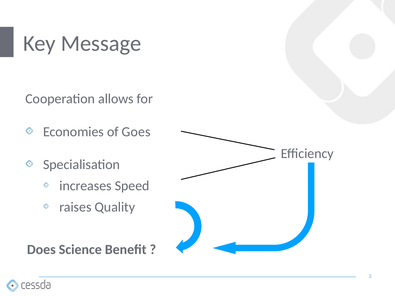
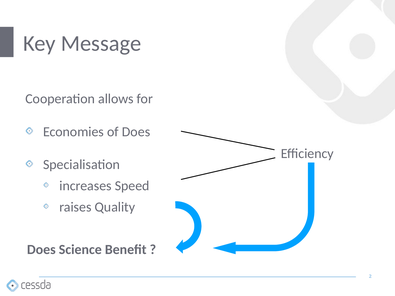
of Goes: Goes -> Does
